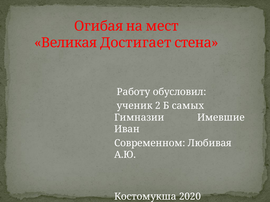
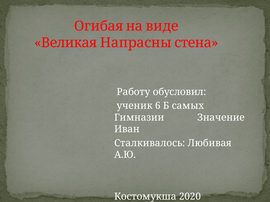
мест: мест -> виде
Достигает: Достигает -> Напрасны
2: 2 -> 6
Имевшие: Имевшие -> Значение
Современном: Современном -> Сталкивалось
